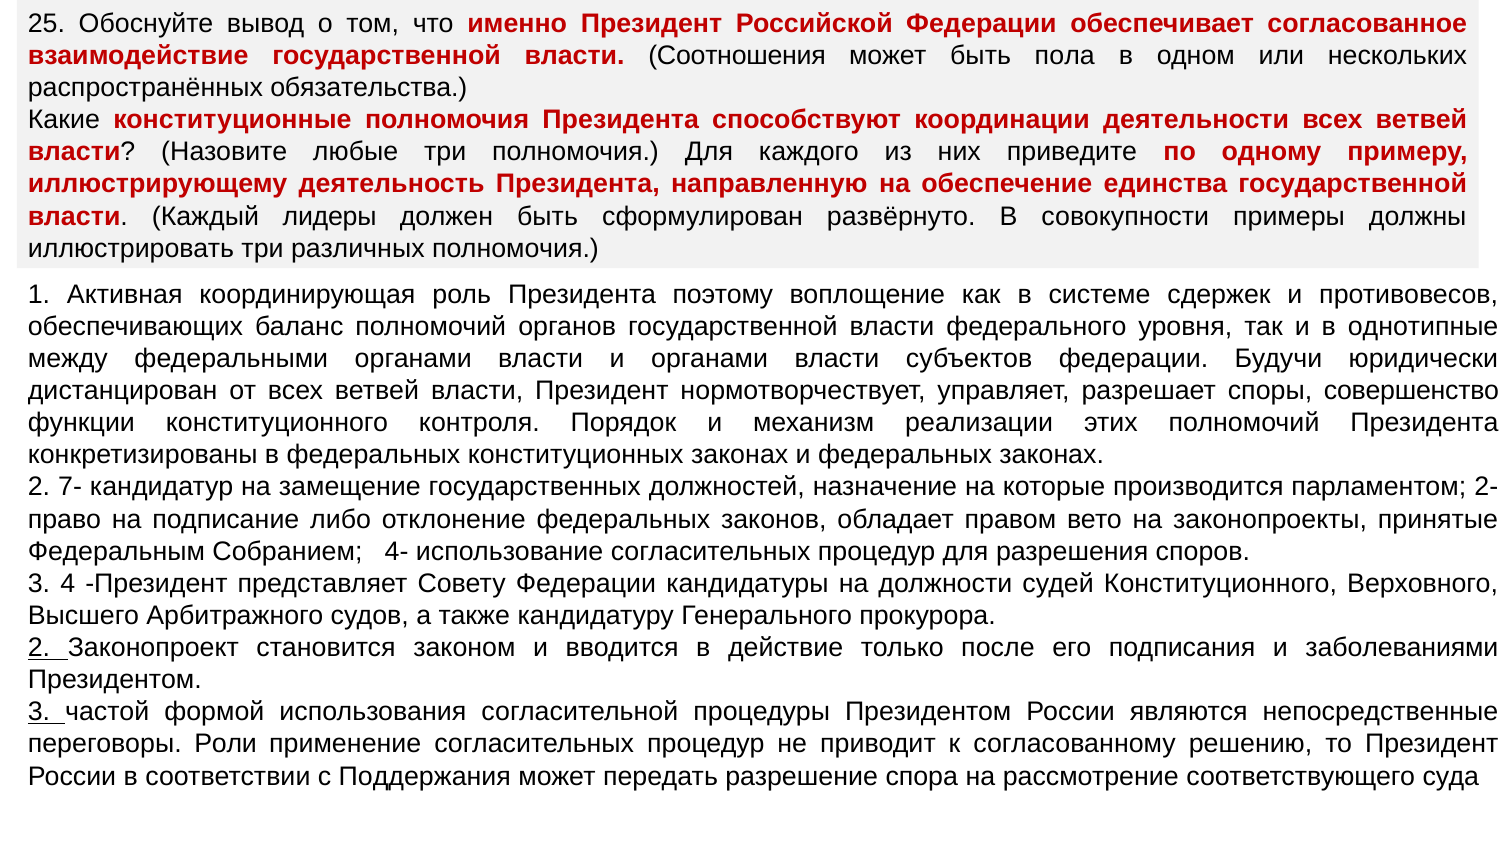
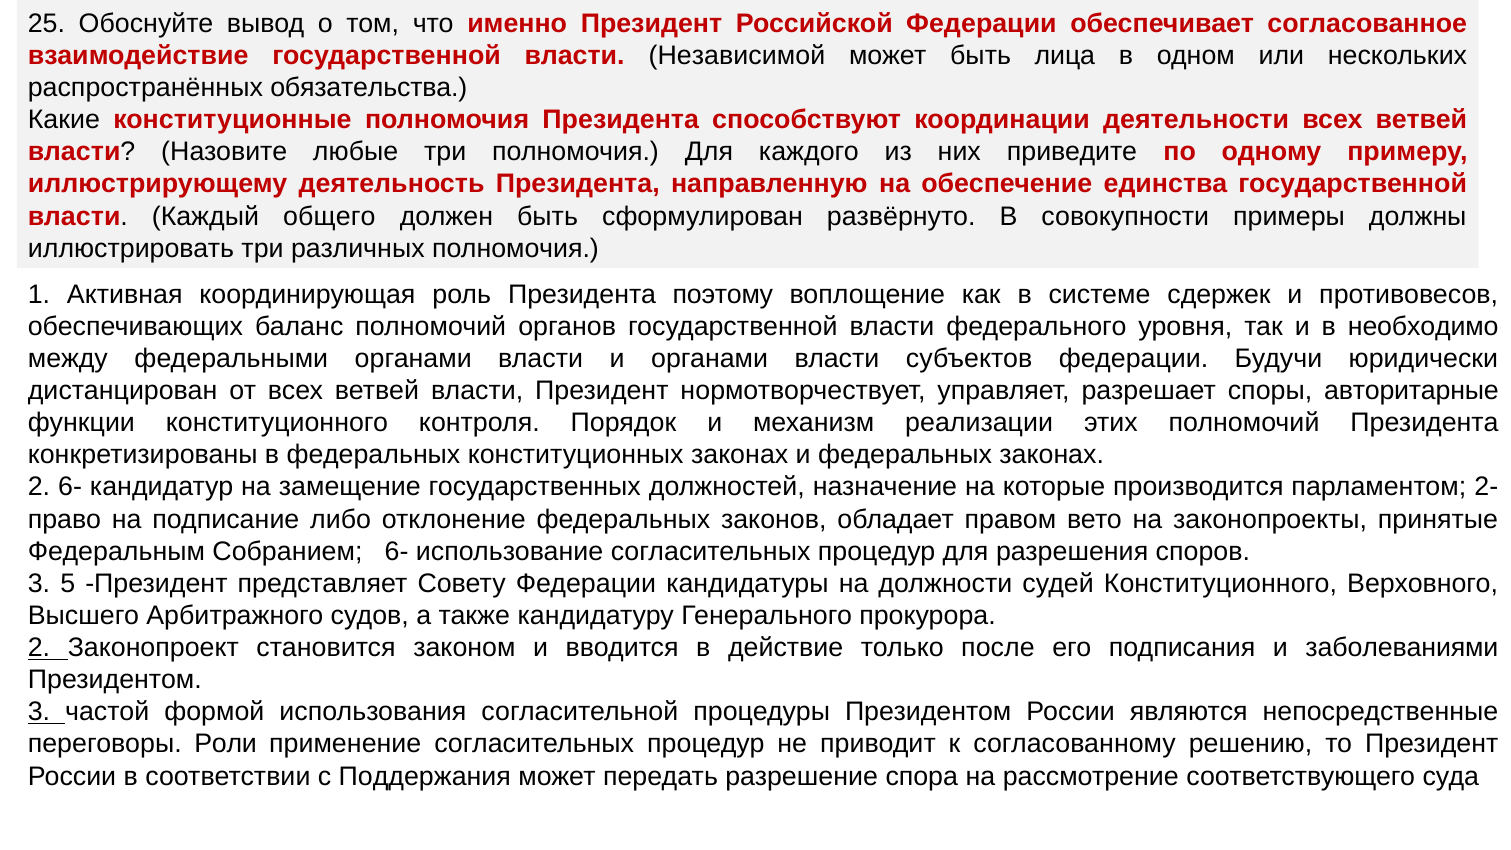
Соотношения: Соотношения -> Независимой
пола: пола -> лица
лидеры: лидеры -> общего
однотипные: однотипные -> необходимо
совершенство: совершенство -> авторитарные
2 7-: 7- -> 6-
Собранием 4-: 4- -> 6-
4: 4 -> 5
